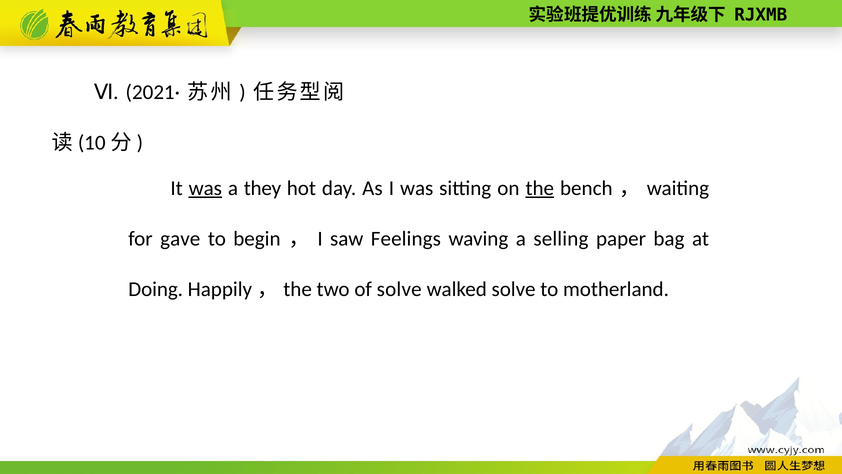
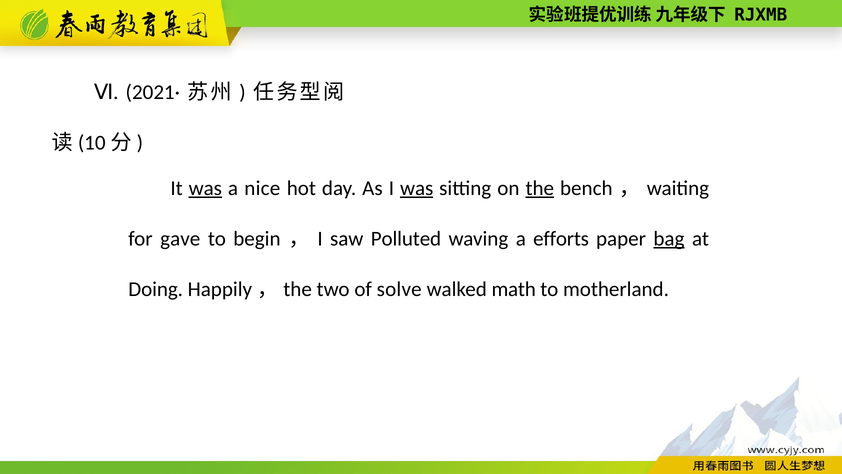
they: they -> nice
was at (417, 188) underline: none -> present
Feelings: Feelings -> Polluted
selling: selling -> efforts
bag underline: none -> present
walked solve: solve -> math
